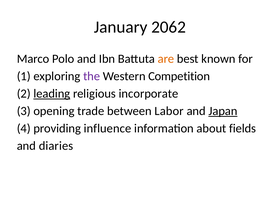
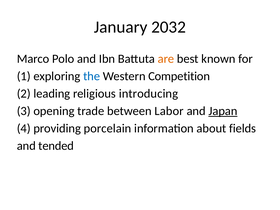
2062: 2062 -> 2032
the colour: purple -> blue
leading underline: present -> none
incorporate: incorporate -> introducing
influence: influence -> porcelain
diaries: diaries -> tended
